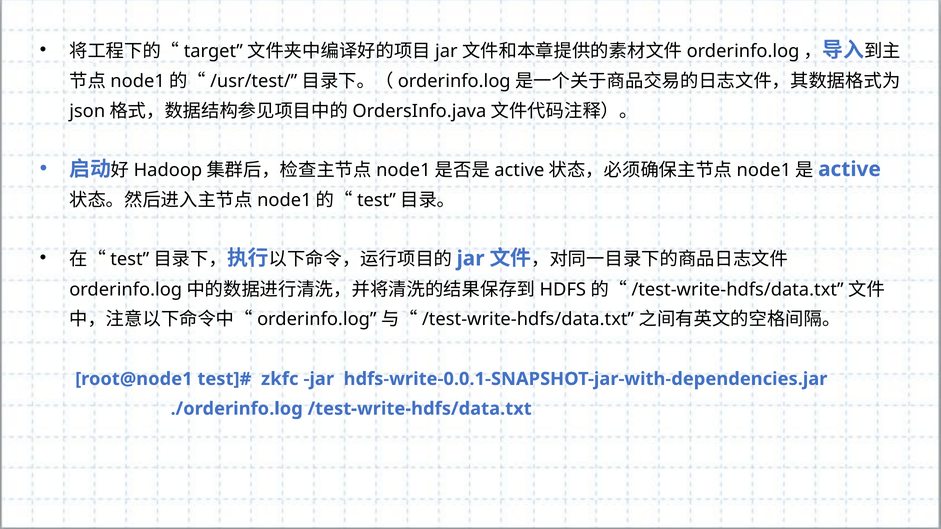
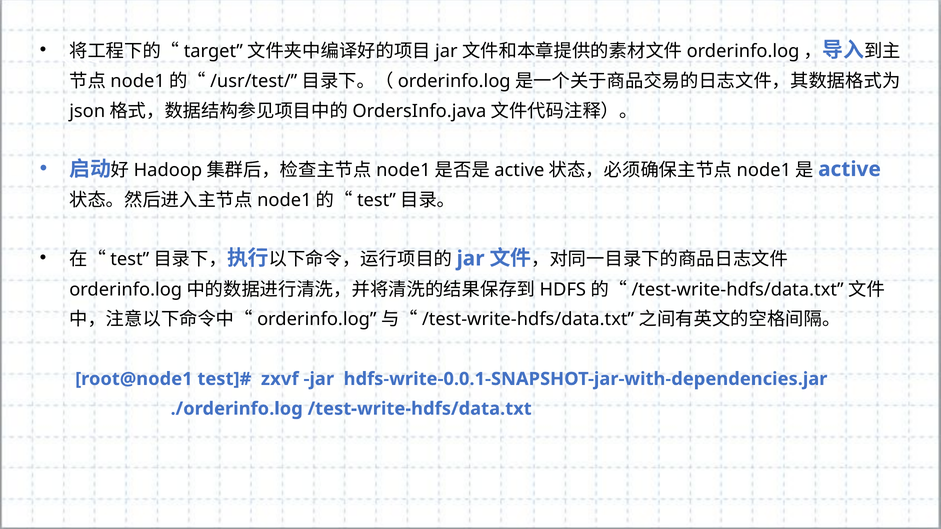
zkfc: zkfc -> zxvf
